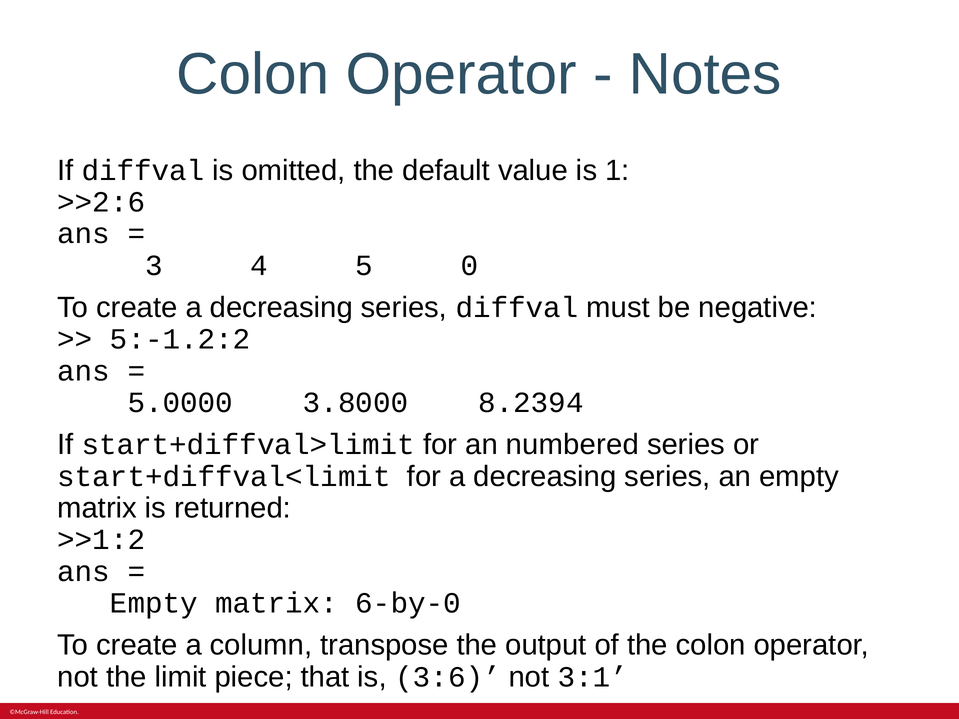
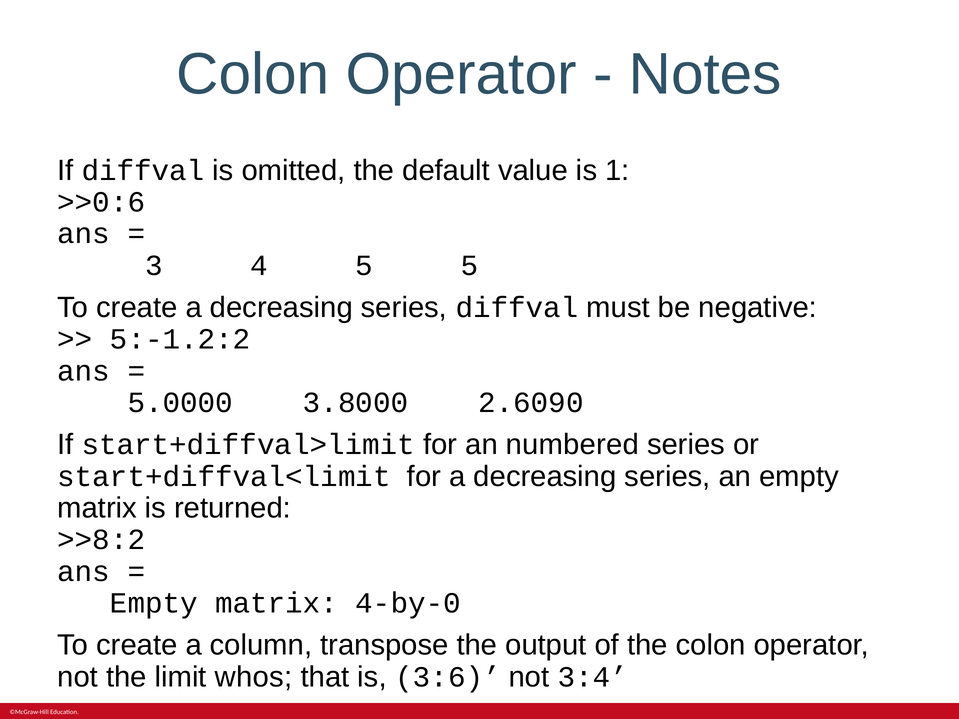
>>2:6: >>2:6 -> >>0:6
5 0: 0 -> 5
8.2394: 8.2394 -> 2.6090
>>1:2: >>1:2 -> >>8:2
6-by-0: 6-by-0 -> 4-by-0
piece: piece -> whos
3:1: 3:1 -> 3:4
